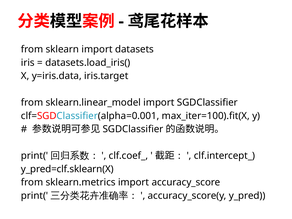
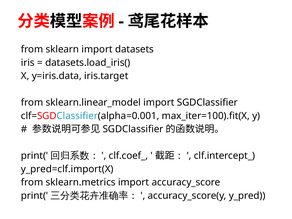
y_pred=clf.sklearn(X: y_pred=clf.sklearn(X -> y_pred=clf.import(X
